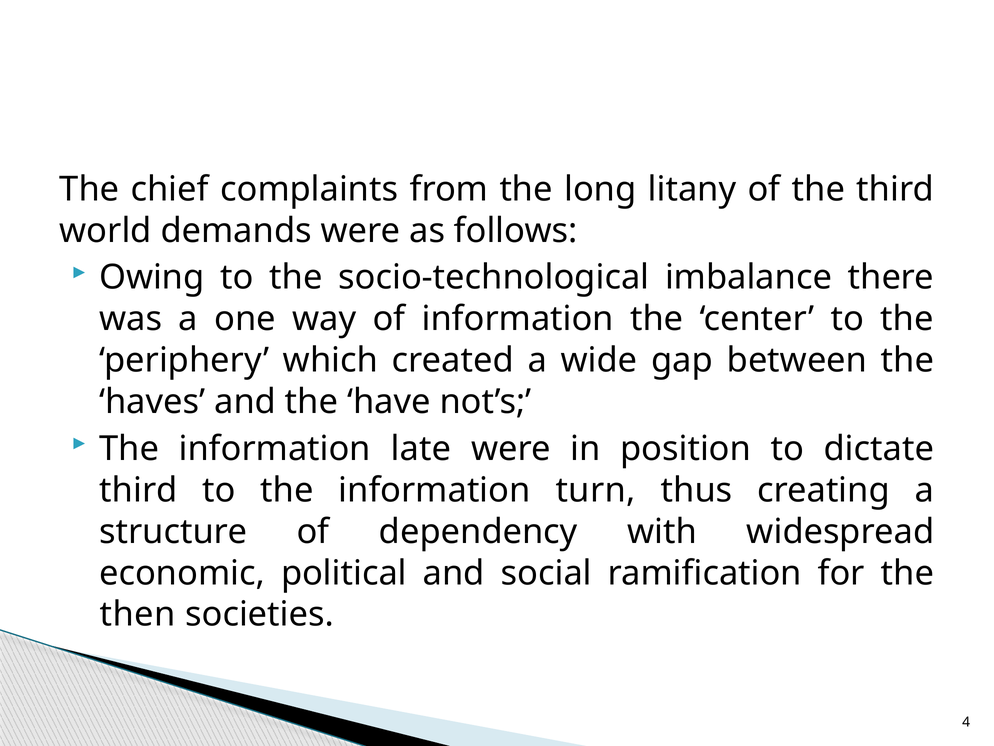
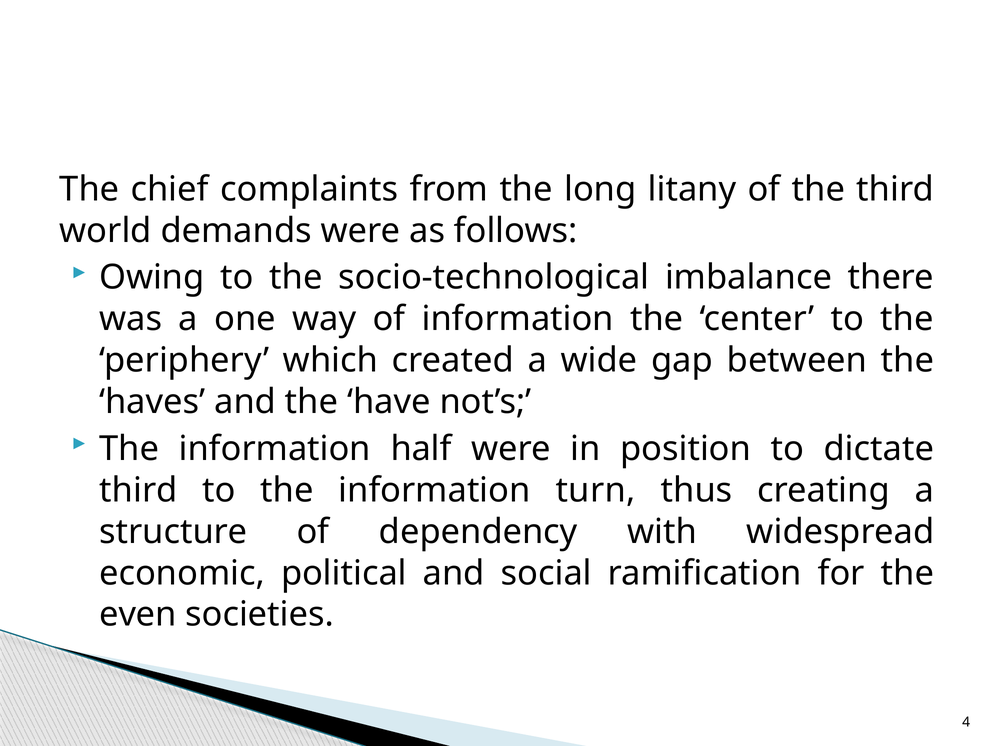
late: late -> half
then: then -> even
